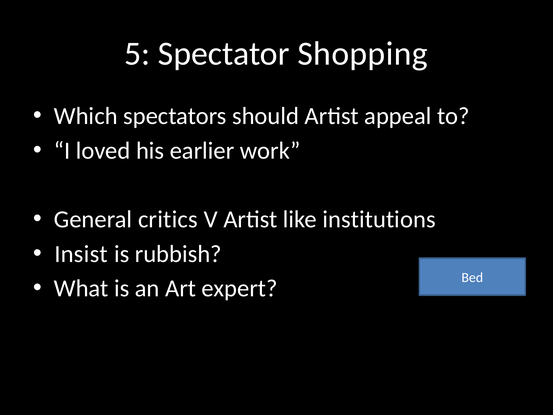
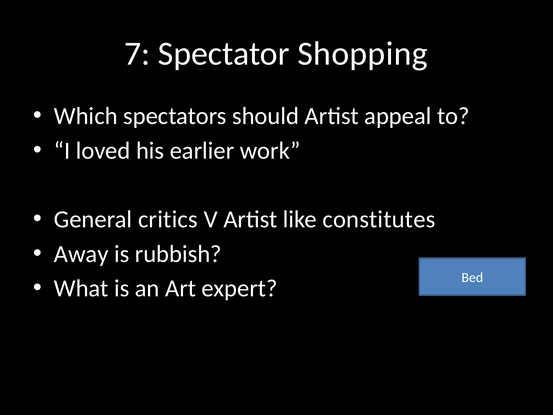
5: 5 -> 7
institutions: institutions -> constitutes
Insist: Insist -> Away
